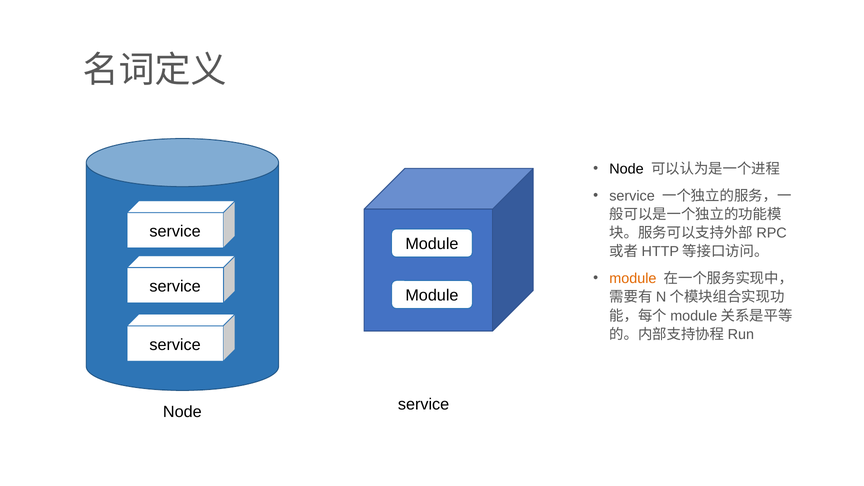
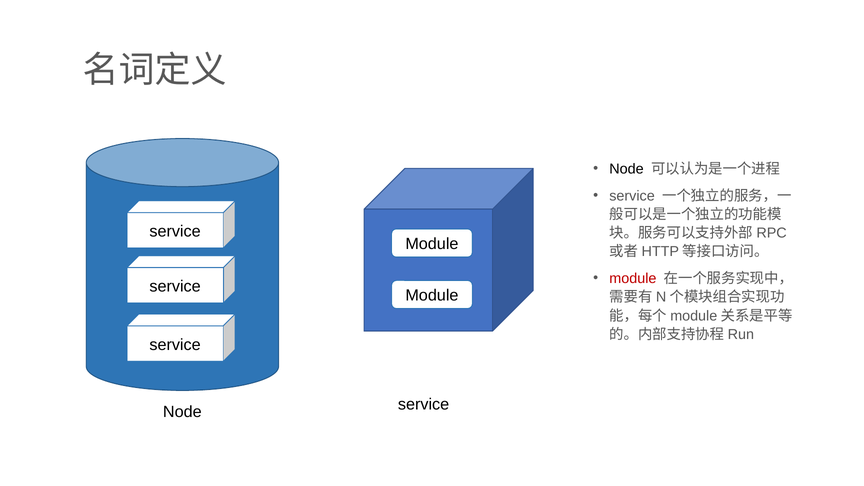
module at (633, 278) colour: orange -> red
